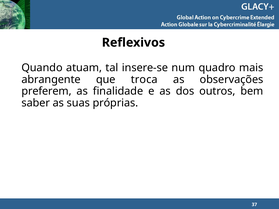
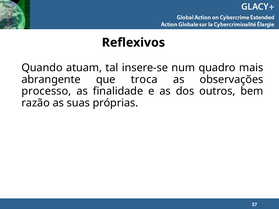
preferem: preferem -> processo
saber: saber -> razão
